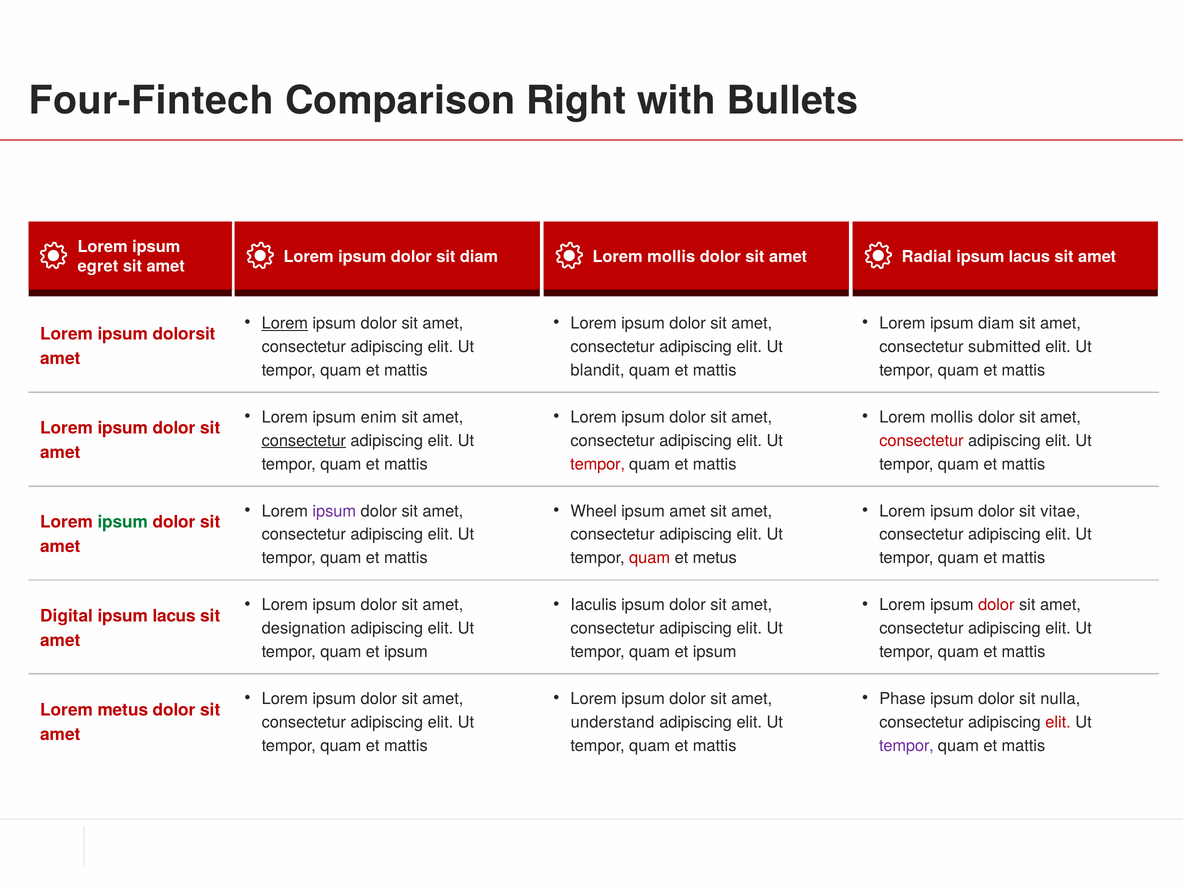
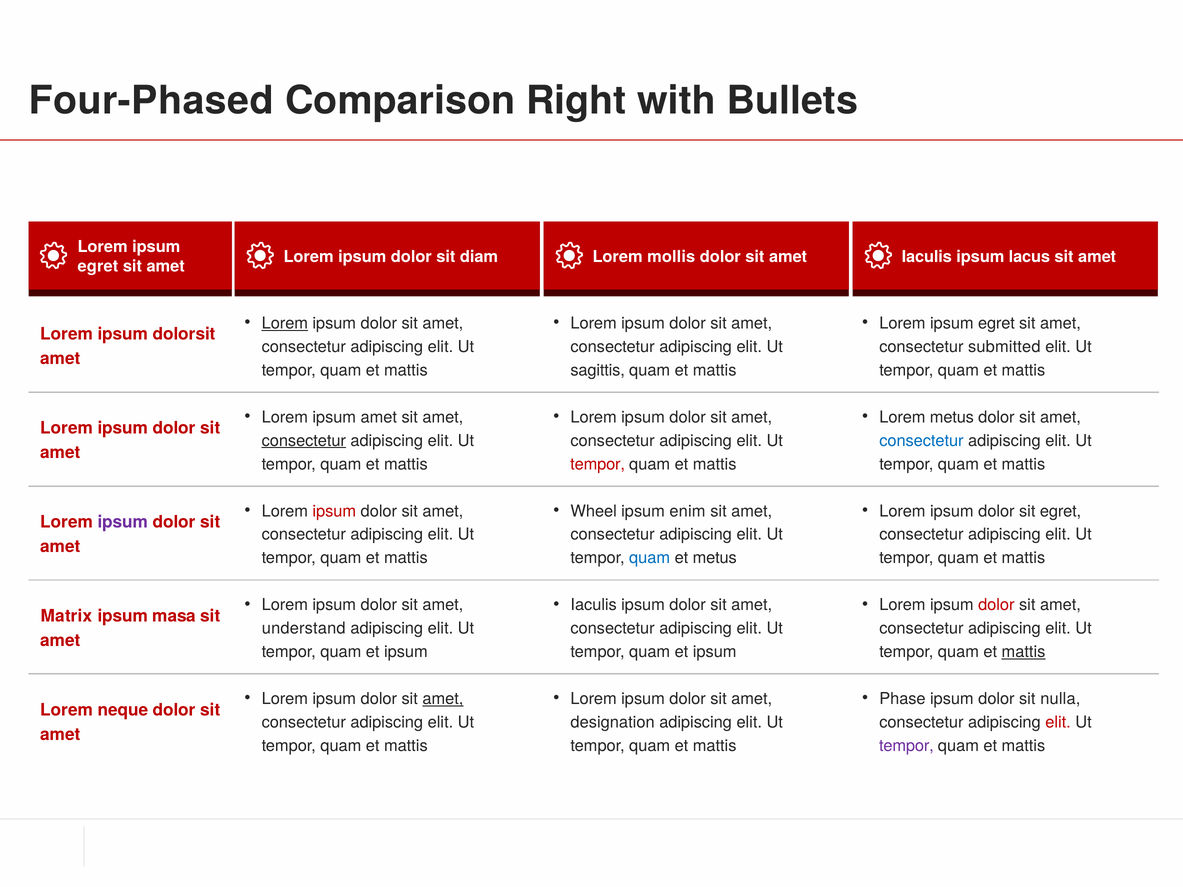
Four-Fintech: Four-Fintech -> Four-Phased
amet Radial: Radial -> Iaculis
diam at (996, 323): diam -> egret
blandit: blandit -> sagittis
ipsum enim: enim -> amet
mollis at (952, 417): mollis -> metus
consectetur at (921, 441) colour: red -> blue
ipsum at (334, 511) colour: purple -> red
ipsum amet: amet -> enim
sit vitae: vitae -> egret
ipsum at (123, 522) colour: green -> purple
quam at (650, 558) colour: red -> blue
Digital: Digital -> Matrix
lacus at (174, 616): lacus -> masa
designation: designation -> understand
mattis at (1023, 652) underline: none -> present
amet at (443, 699) underline: none -> present
Lorem metus: metus -> neque
understand: understand -> designation
